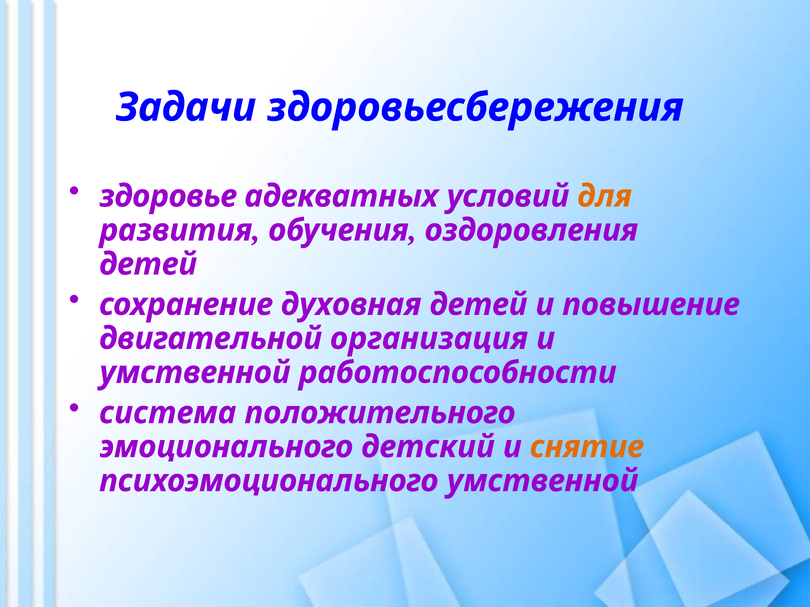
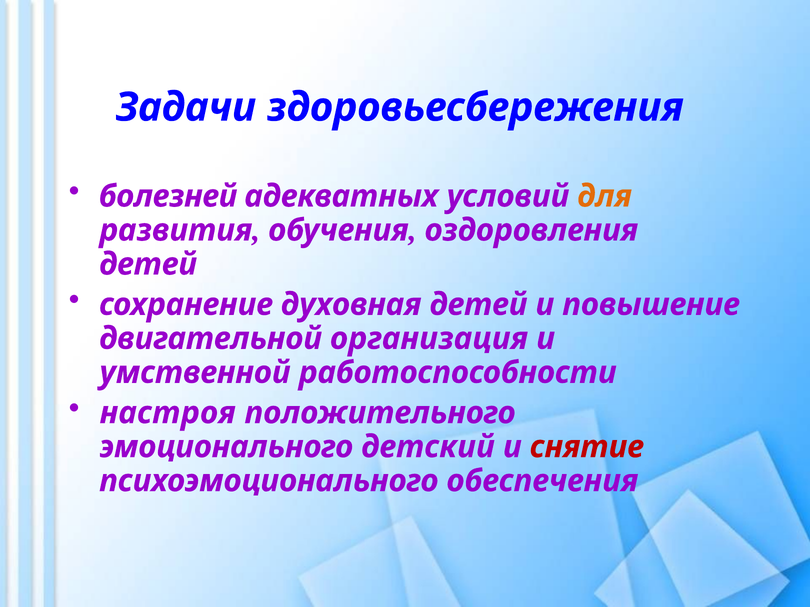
здоровье: здоровье -> болезней
система: система -> настроя
снятие colour: orange -> red
психоэмоционального умственной: умственной -> обеспечения
